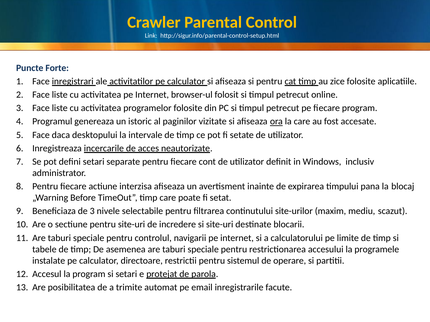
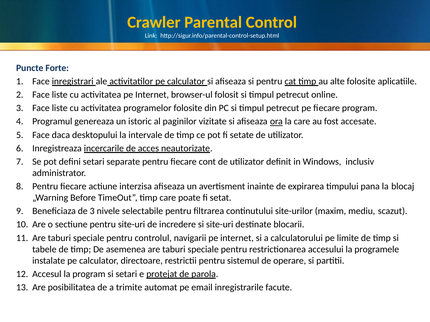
zice: zice -> alte
